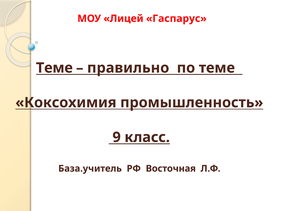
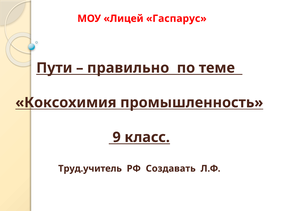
Теме at (54, 68): Теме -> Пути
База.учитель: База.учитель -> Труд.учитель
Восточная: Восточная -> Создавать
